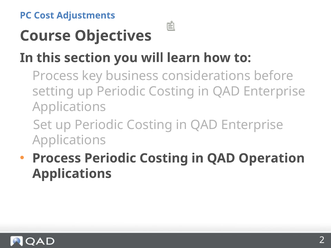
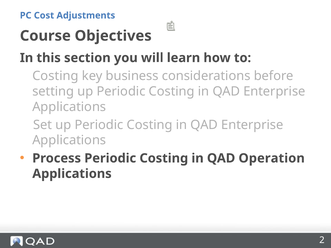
Process at (55, 76): Process -> Costing
